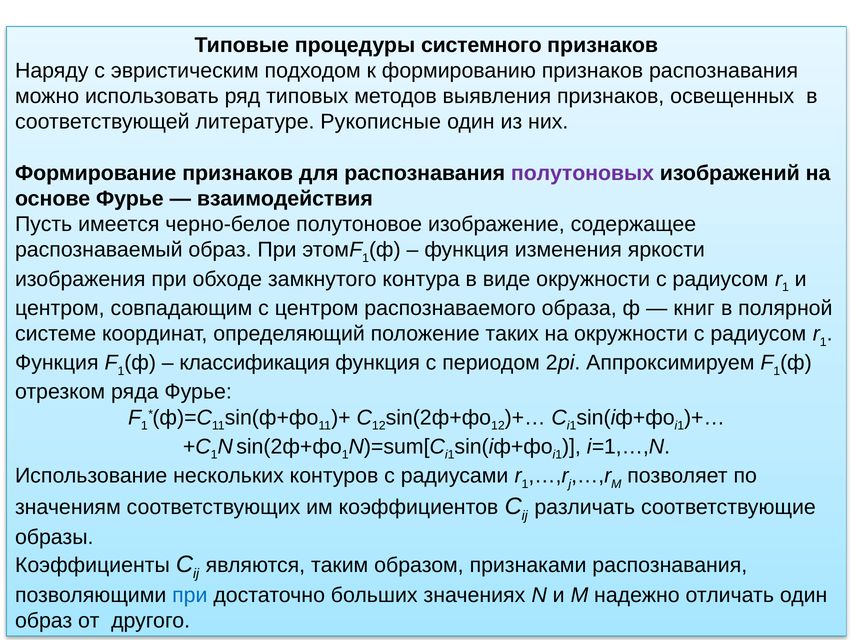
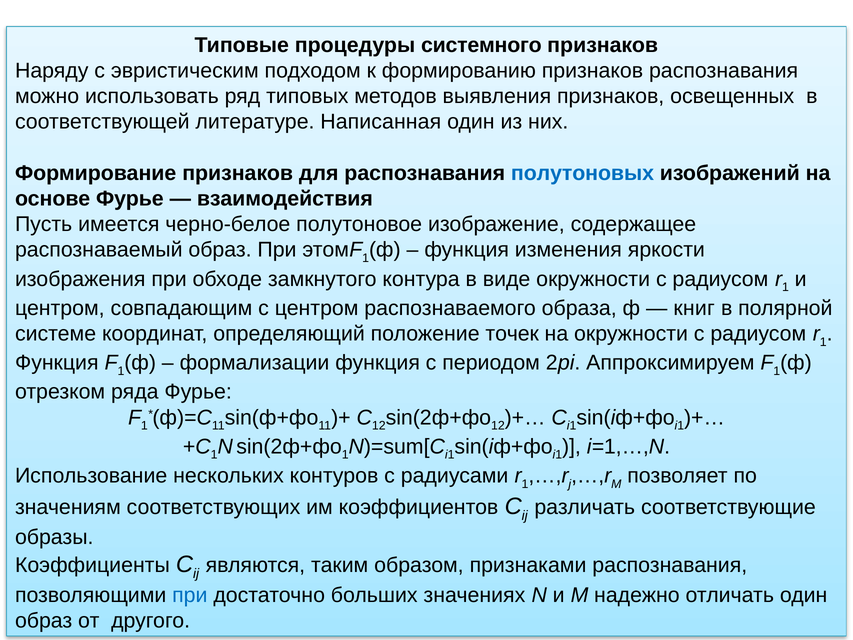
Рукописные: Рукописные -> Написанная
полутоновых colour: purple -> blue
таких: таких -> точек
классификация: классификация -> формализации
